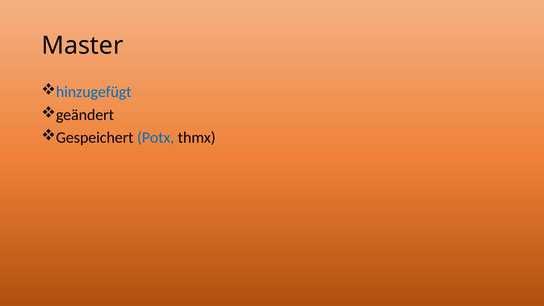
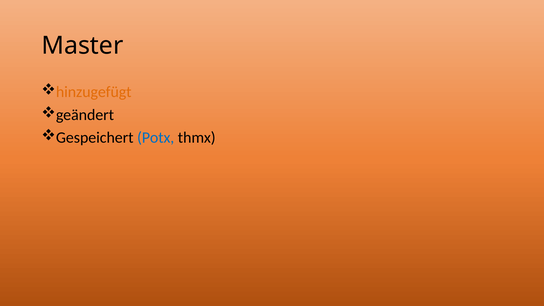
hinzugefügt colour: blue -> orange
